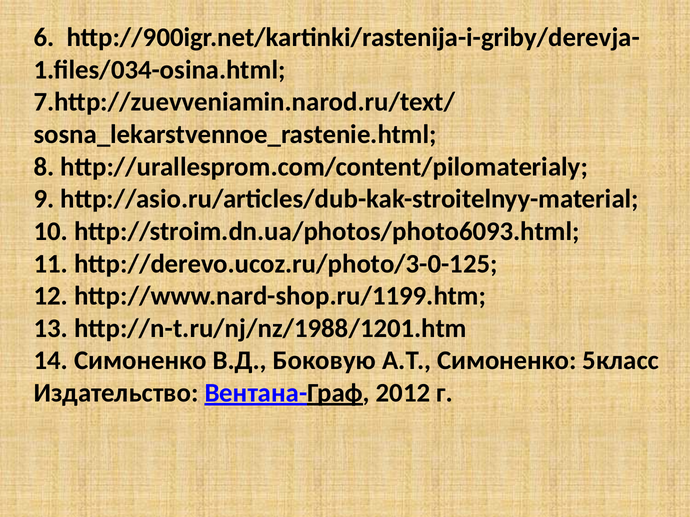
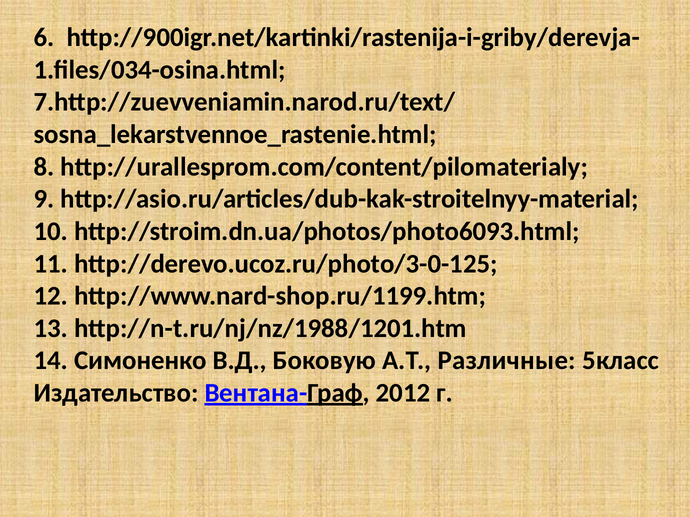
А.Т Симоненко: Симоненко -> Различные
